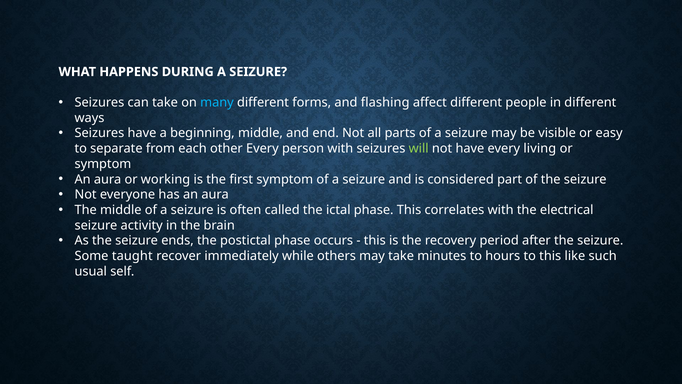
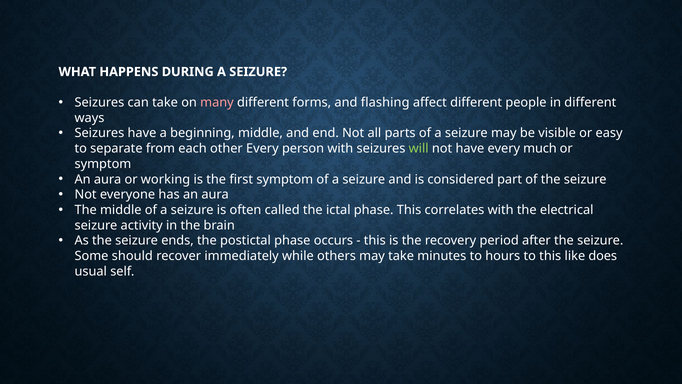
many colour: light blue -> pink
living: living -> much
taught: taught -> should
such: such -> does
